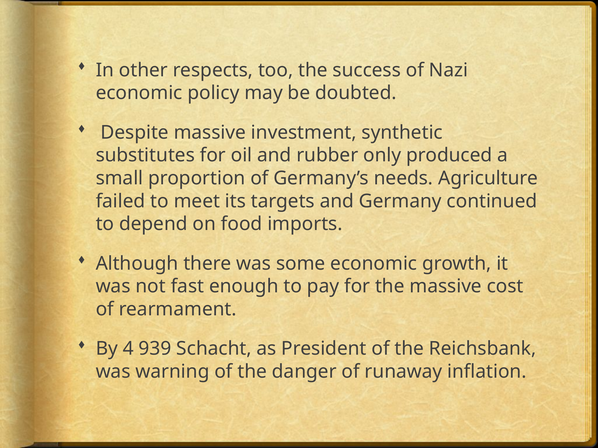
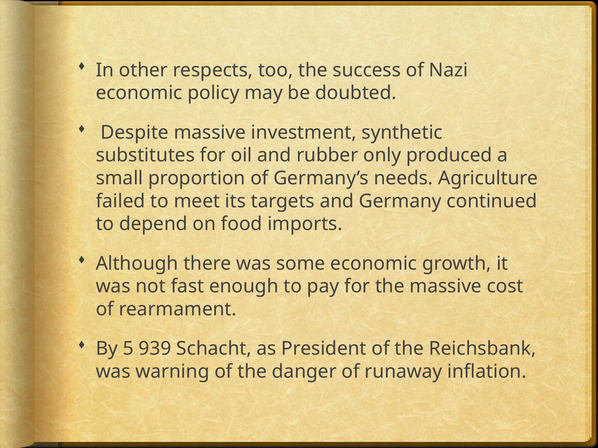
4: 4 -> 5
